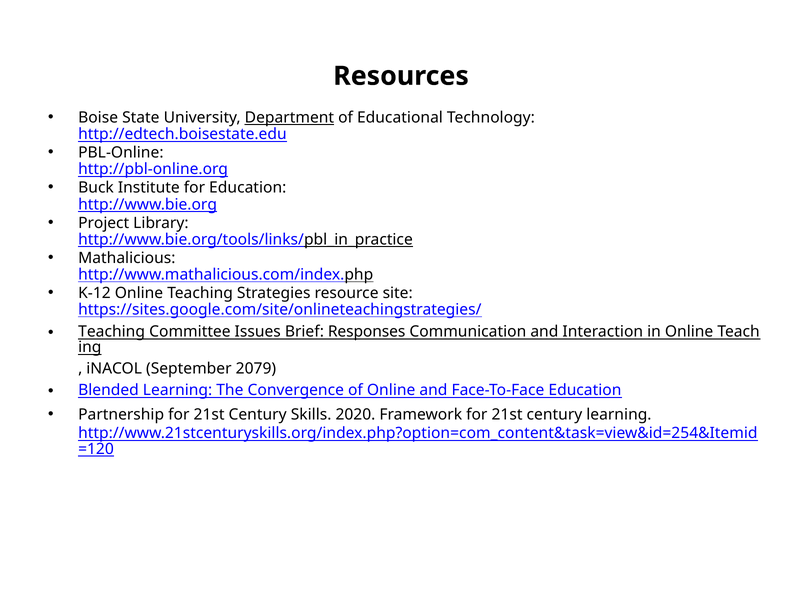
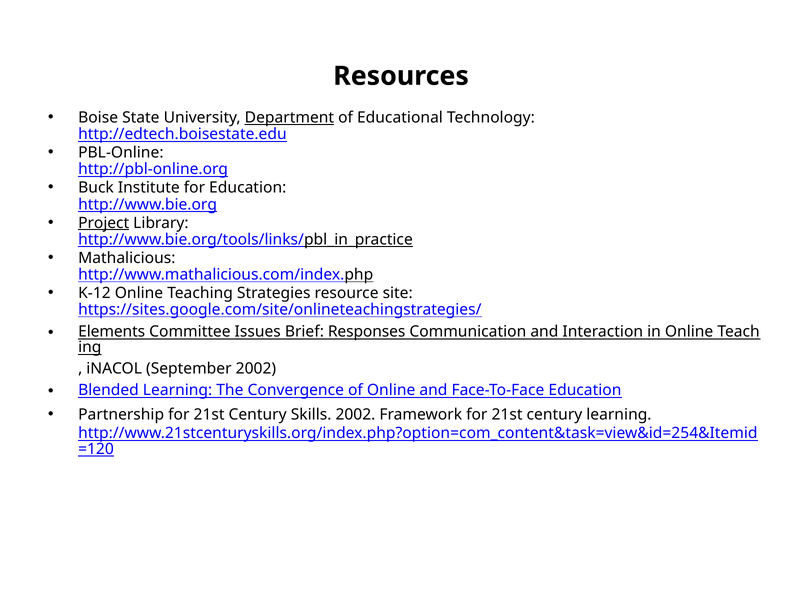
Project underline: none -> present
Teaching at (112, 332): Teaching -> Elements
September 2079: 2079 -> 2002
Skills 2020: 2020 -> 2002
